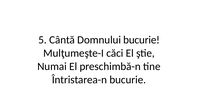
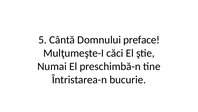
Domnului bucurie: bucurie -> preface
